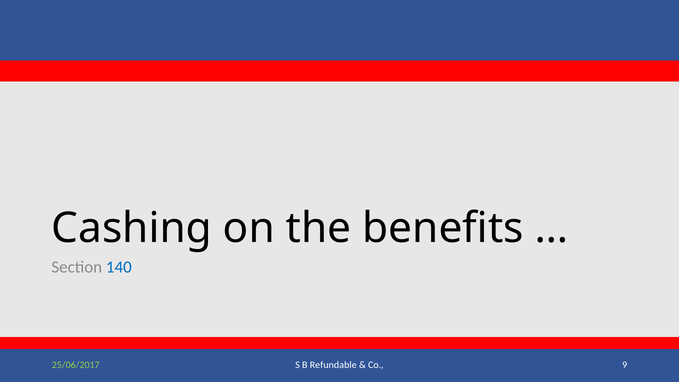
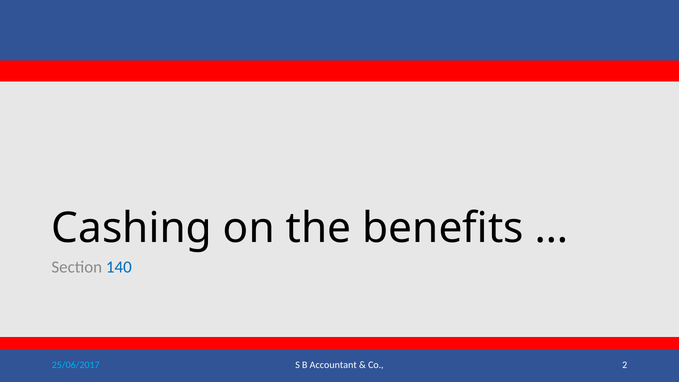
Refundable: Refundable -> Accountant
9: 9 -> 2
25/06/2017 colour: light green -> light blue
